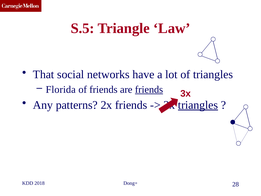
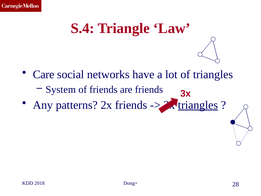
S.5: S.5 -> S.4
That: That -> Care
Florida: Florida -> System
friends at (149, 89) underline: present -> none
